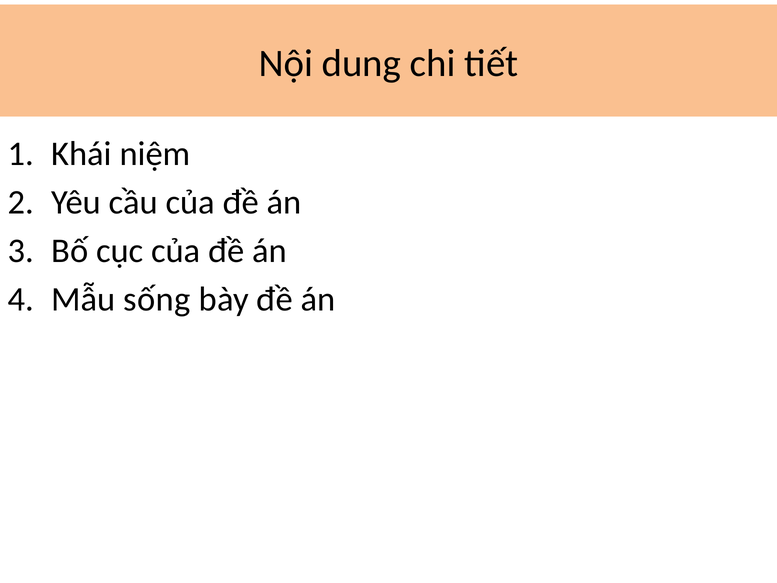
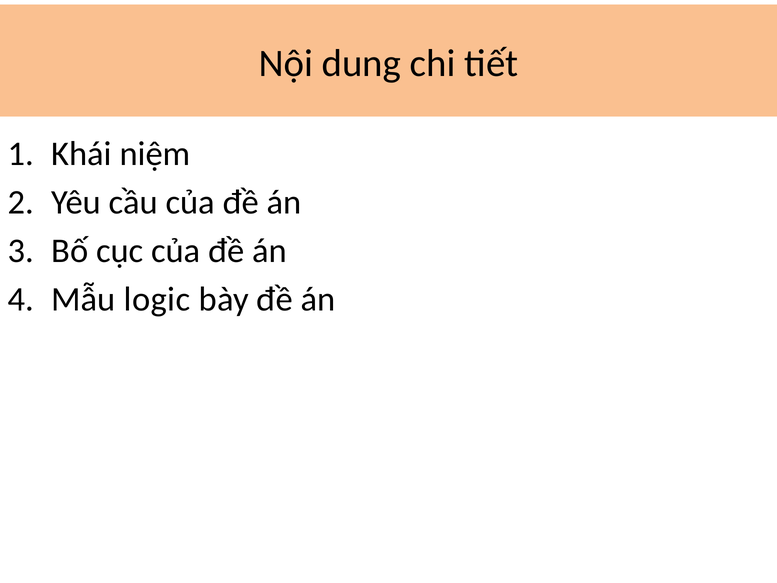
sống: sống -> logic
